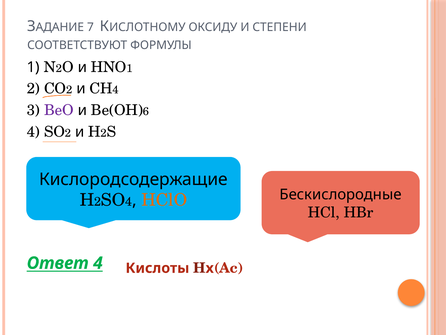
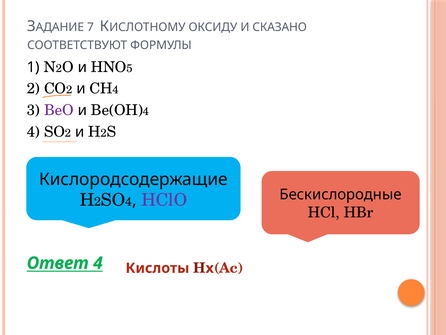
СТЕПЕНИ: СТЕПЕНИ -> СКАЗАНО
1 at (130, 68): 1 -> 5
6 at (146, 111): 6 -> 4
HClO colour: orange -> purple
